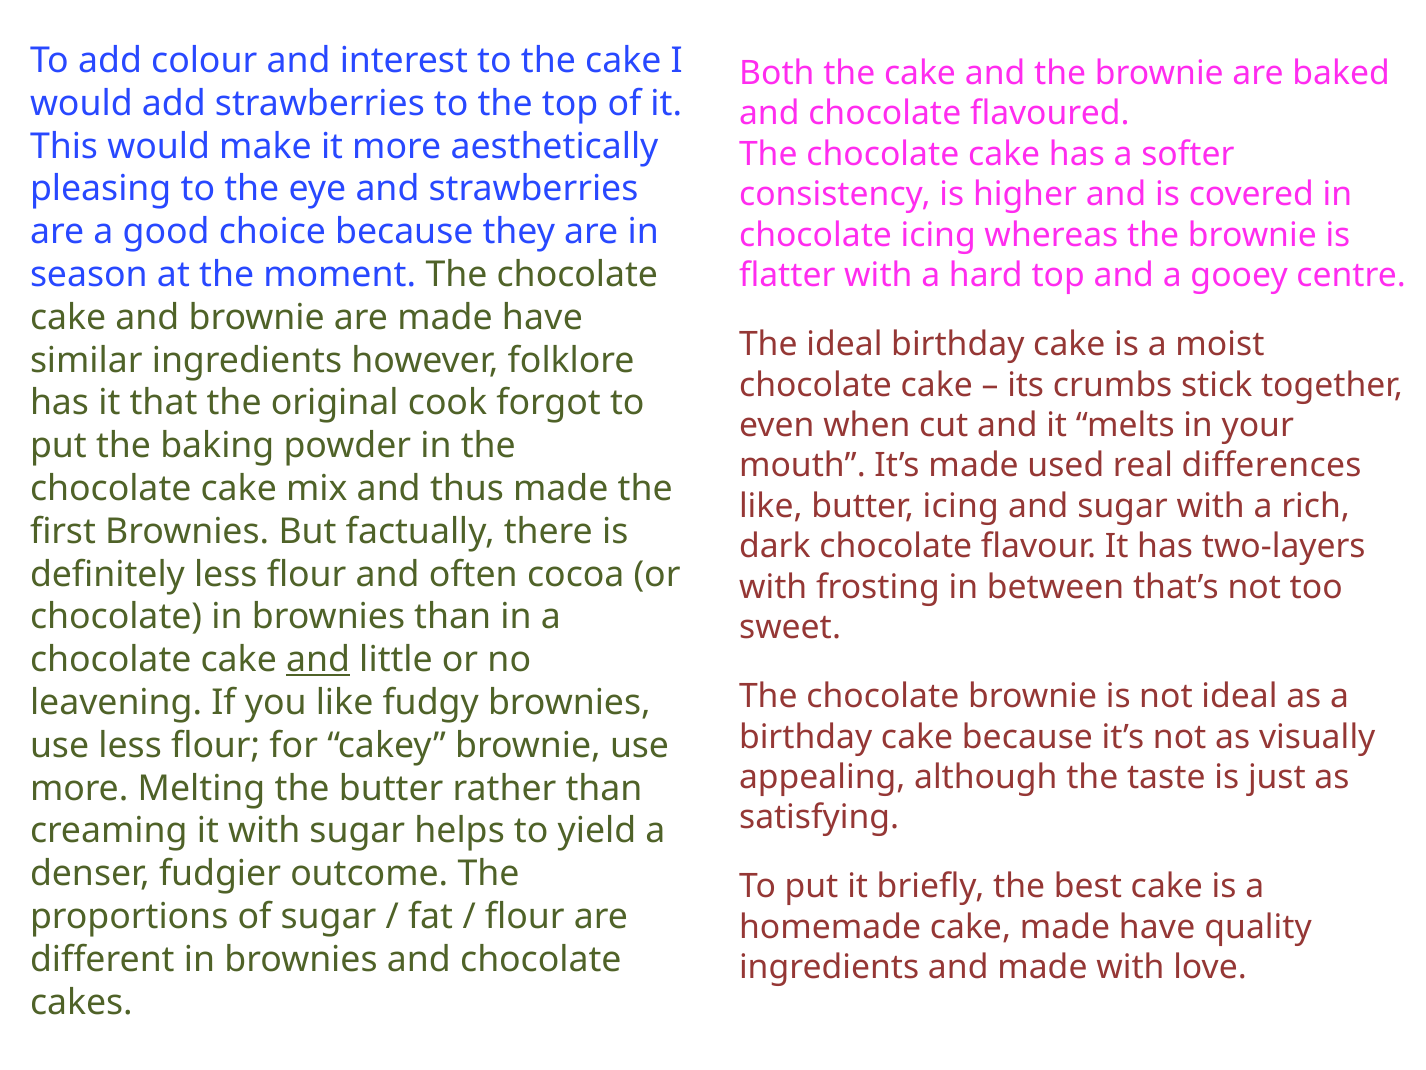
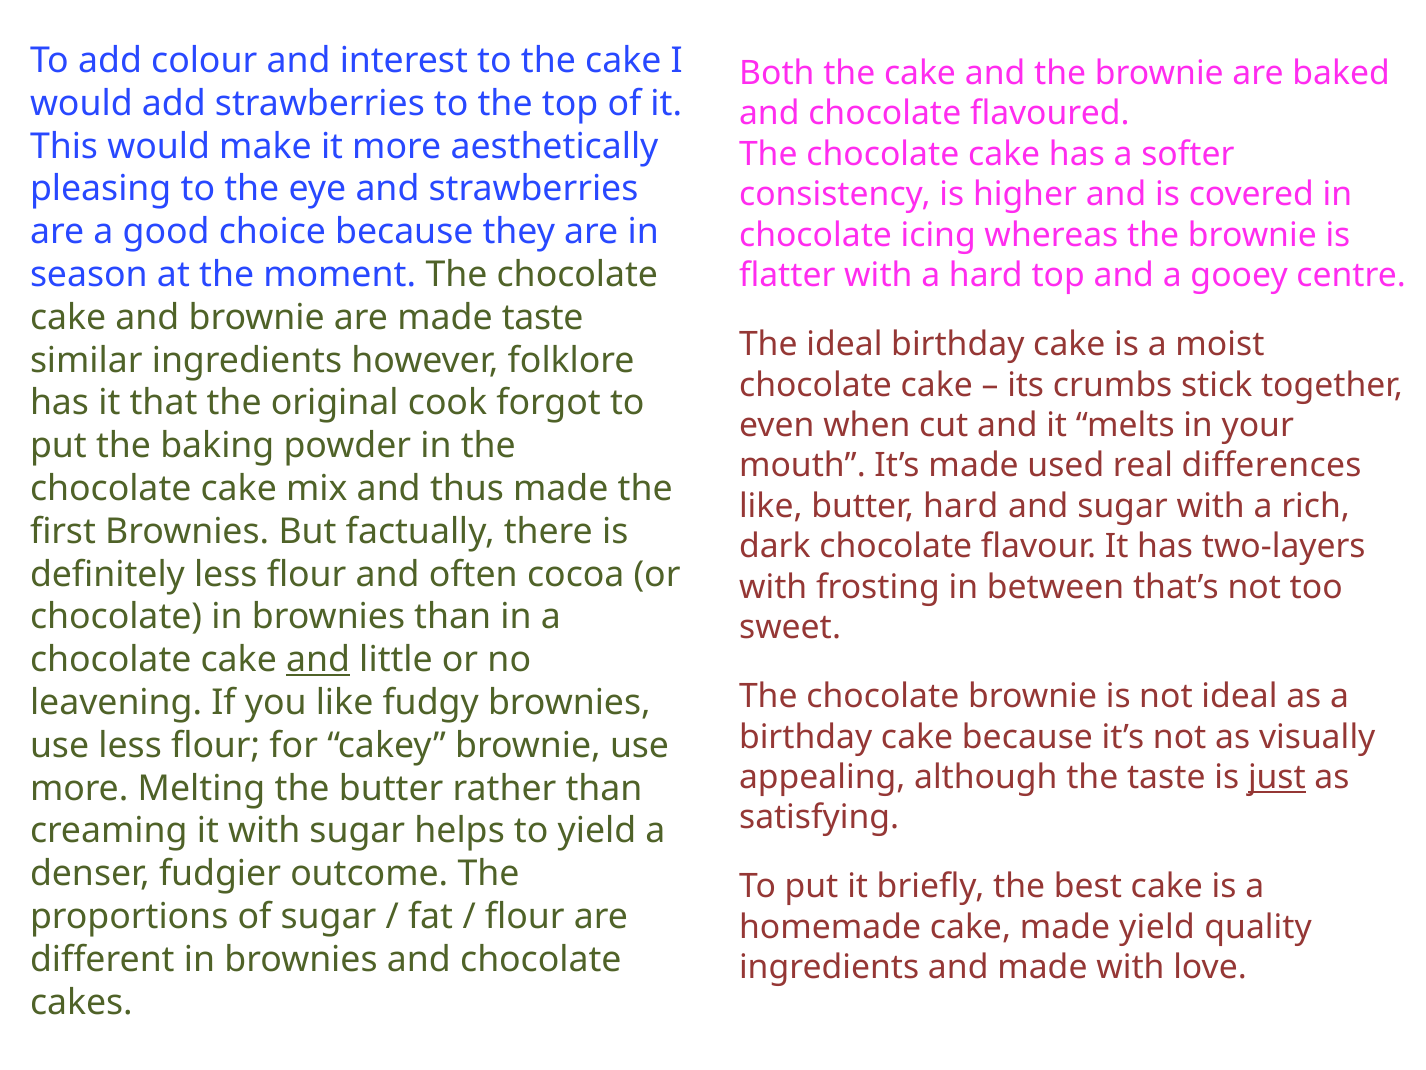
are made have: have -> taste
butter icing: icing -> hard
just underline: none -> present
cake made have: have -> yield
